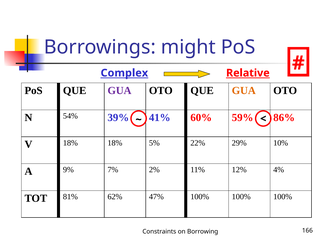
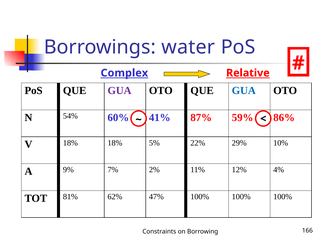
might: might -> water
GUA at (244, 91) colour: orange -> blue
39%: 39% -> 60%
60%: 60% -> 87%
